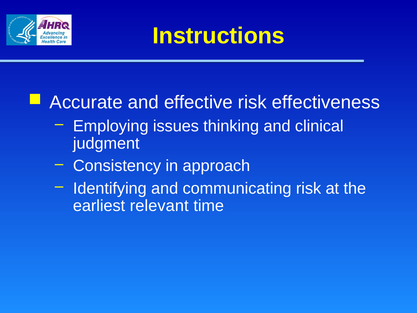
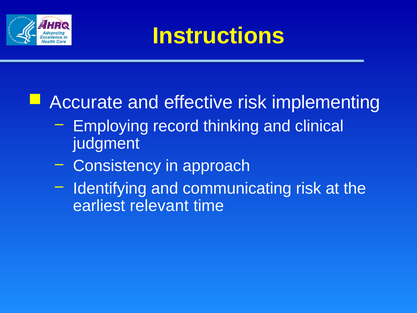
effectiveness: effectiveness -> implementing
issues: issues -> record
